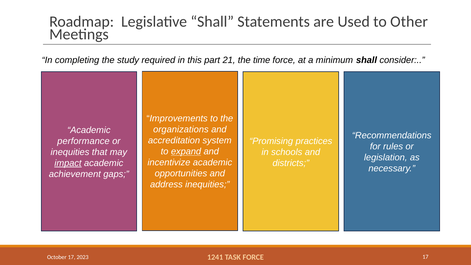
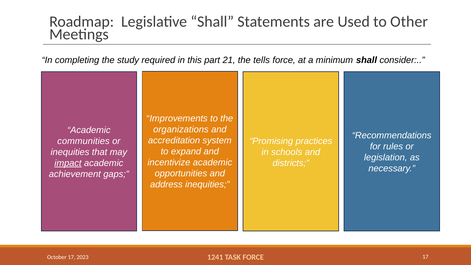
time: time -> tells
performance: performance -> communities
expand underline: present -> none
